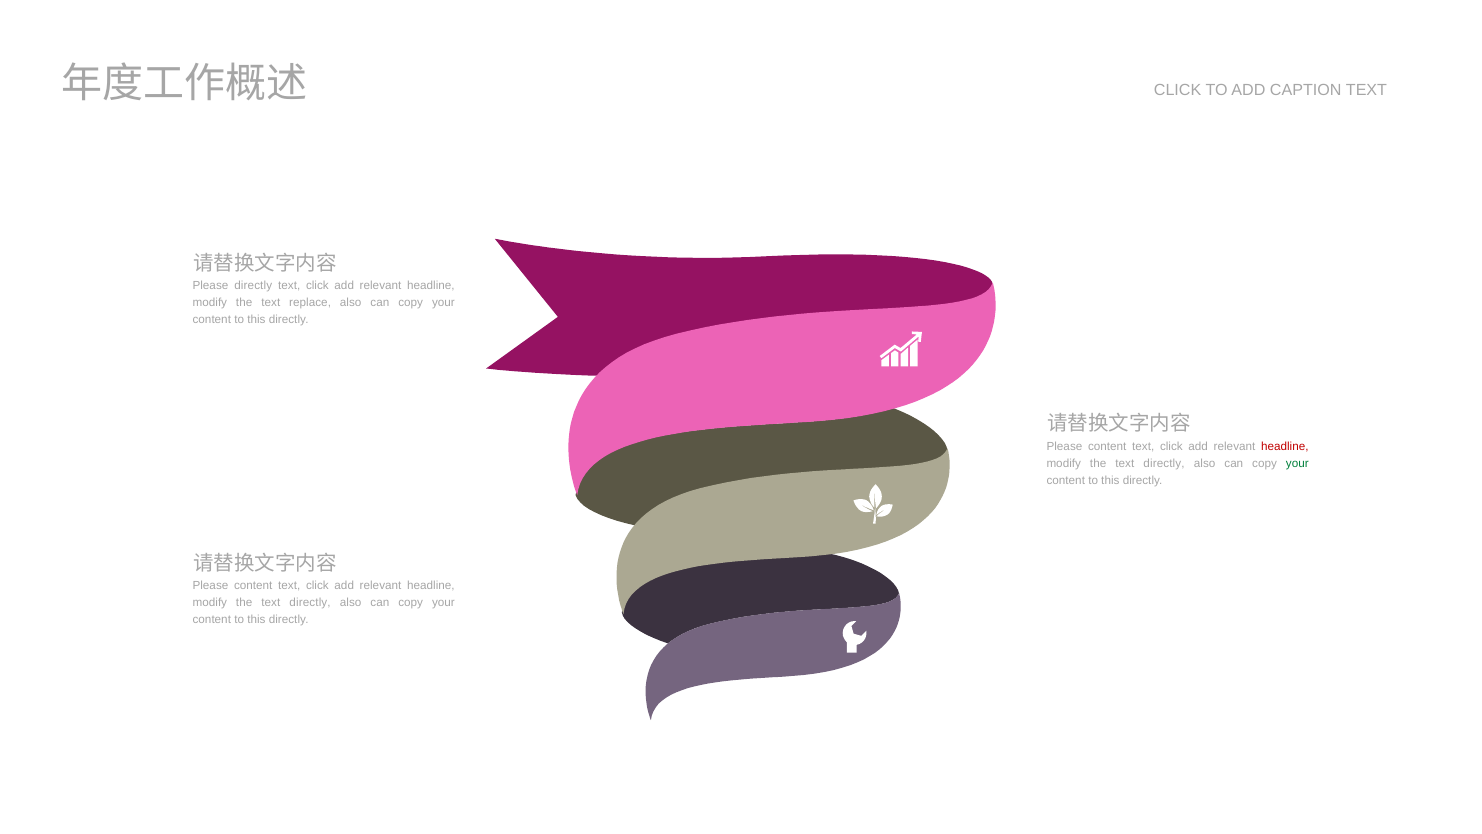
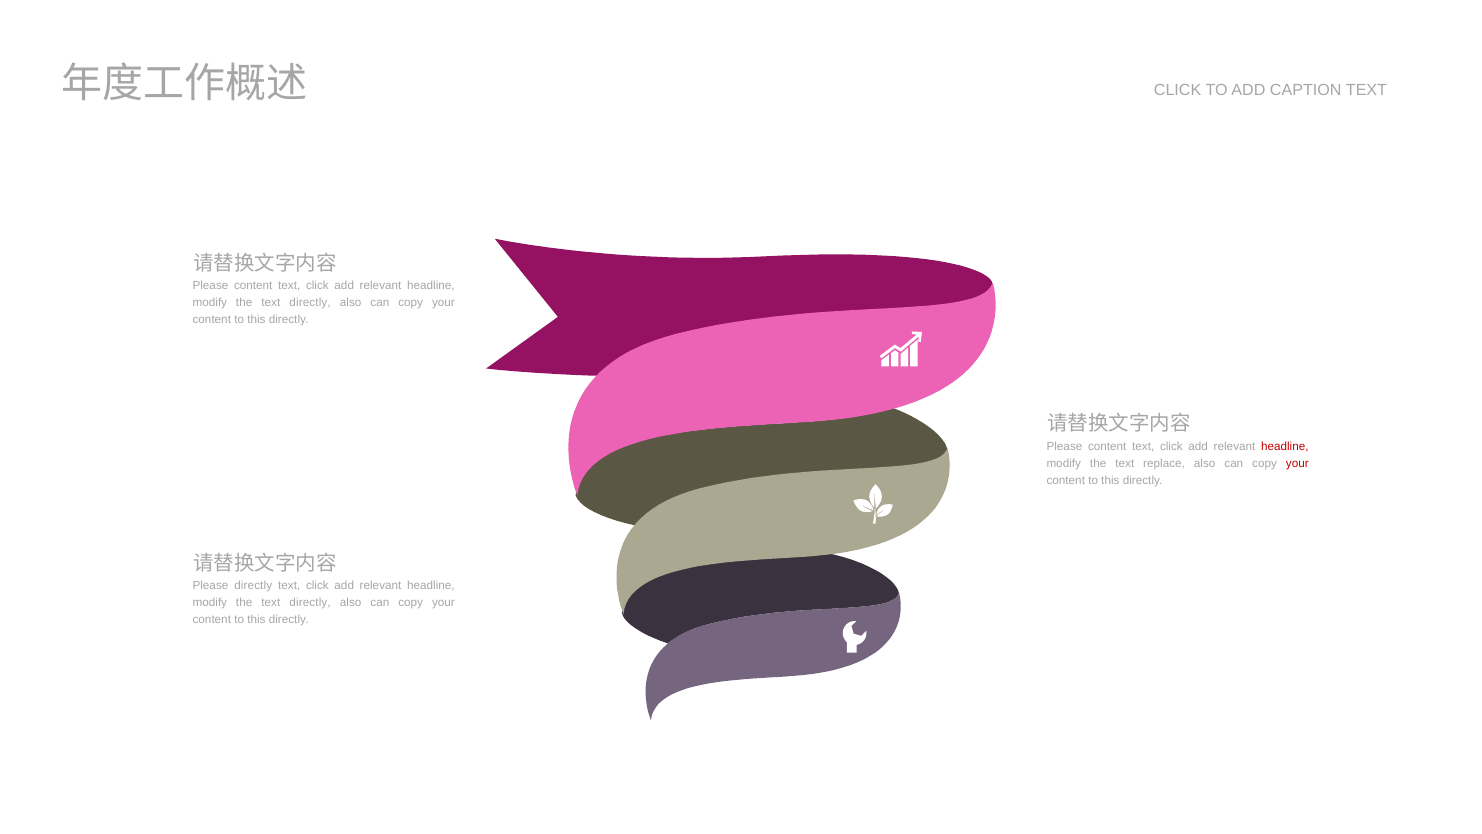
directly at (253, 286): directly -> content
replace at (310, 303): replace -> directly
directly at (1164, 463): directly -> replace
your at (1297, 463) colour: green -> red
content at (253, 586): content -> directly
